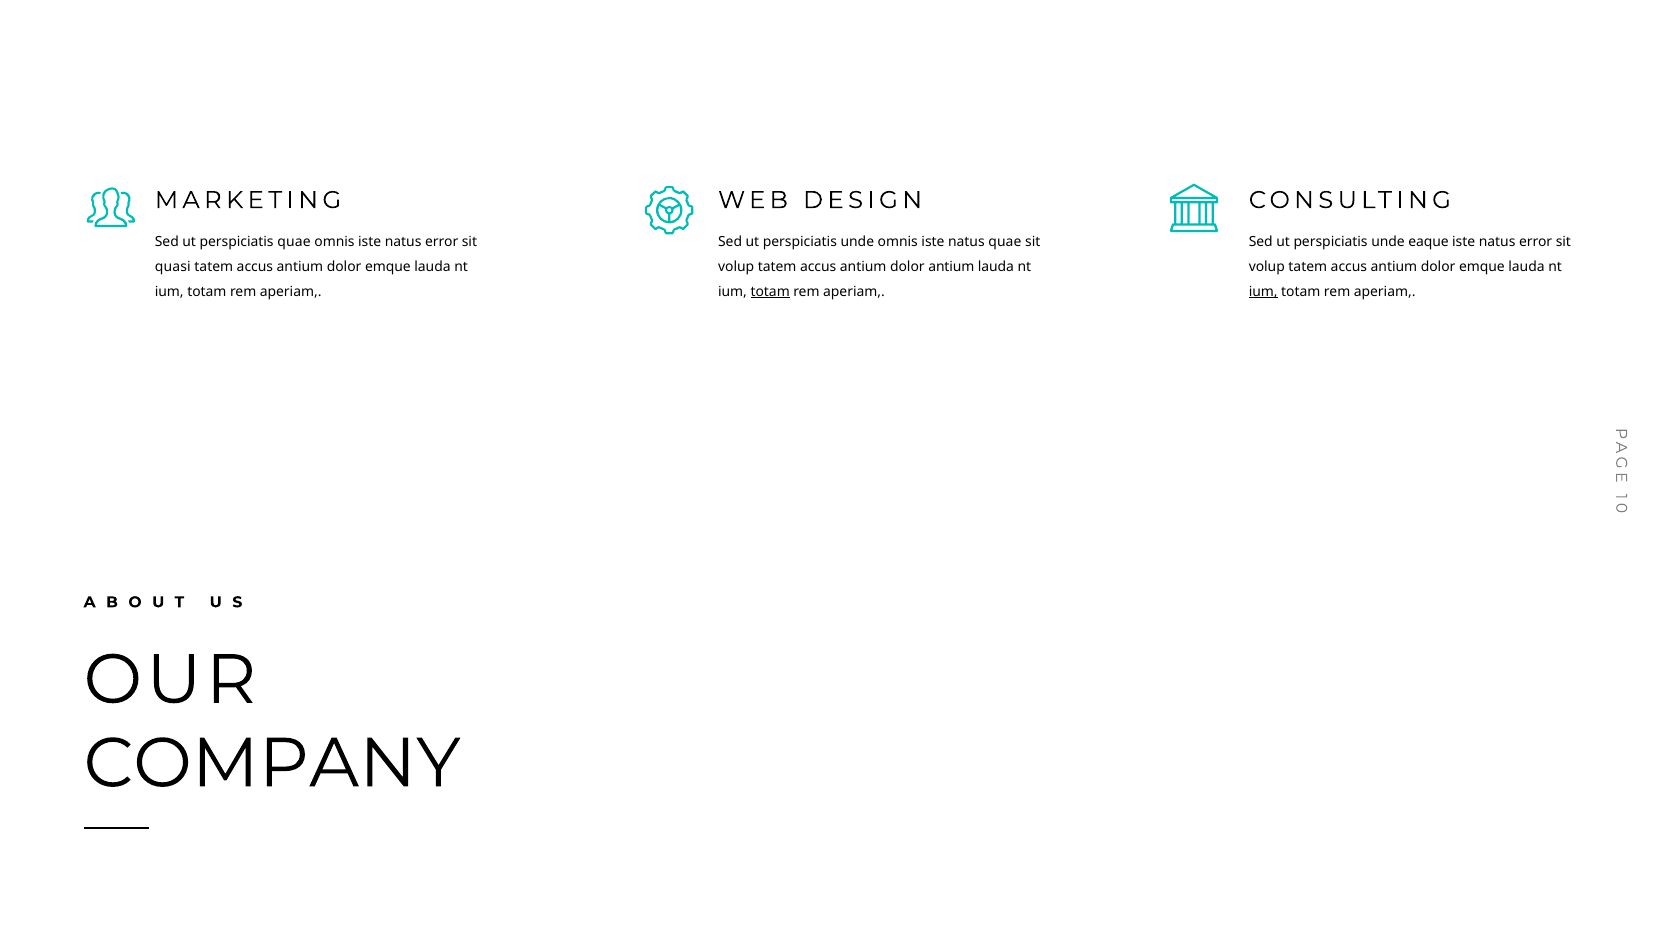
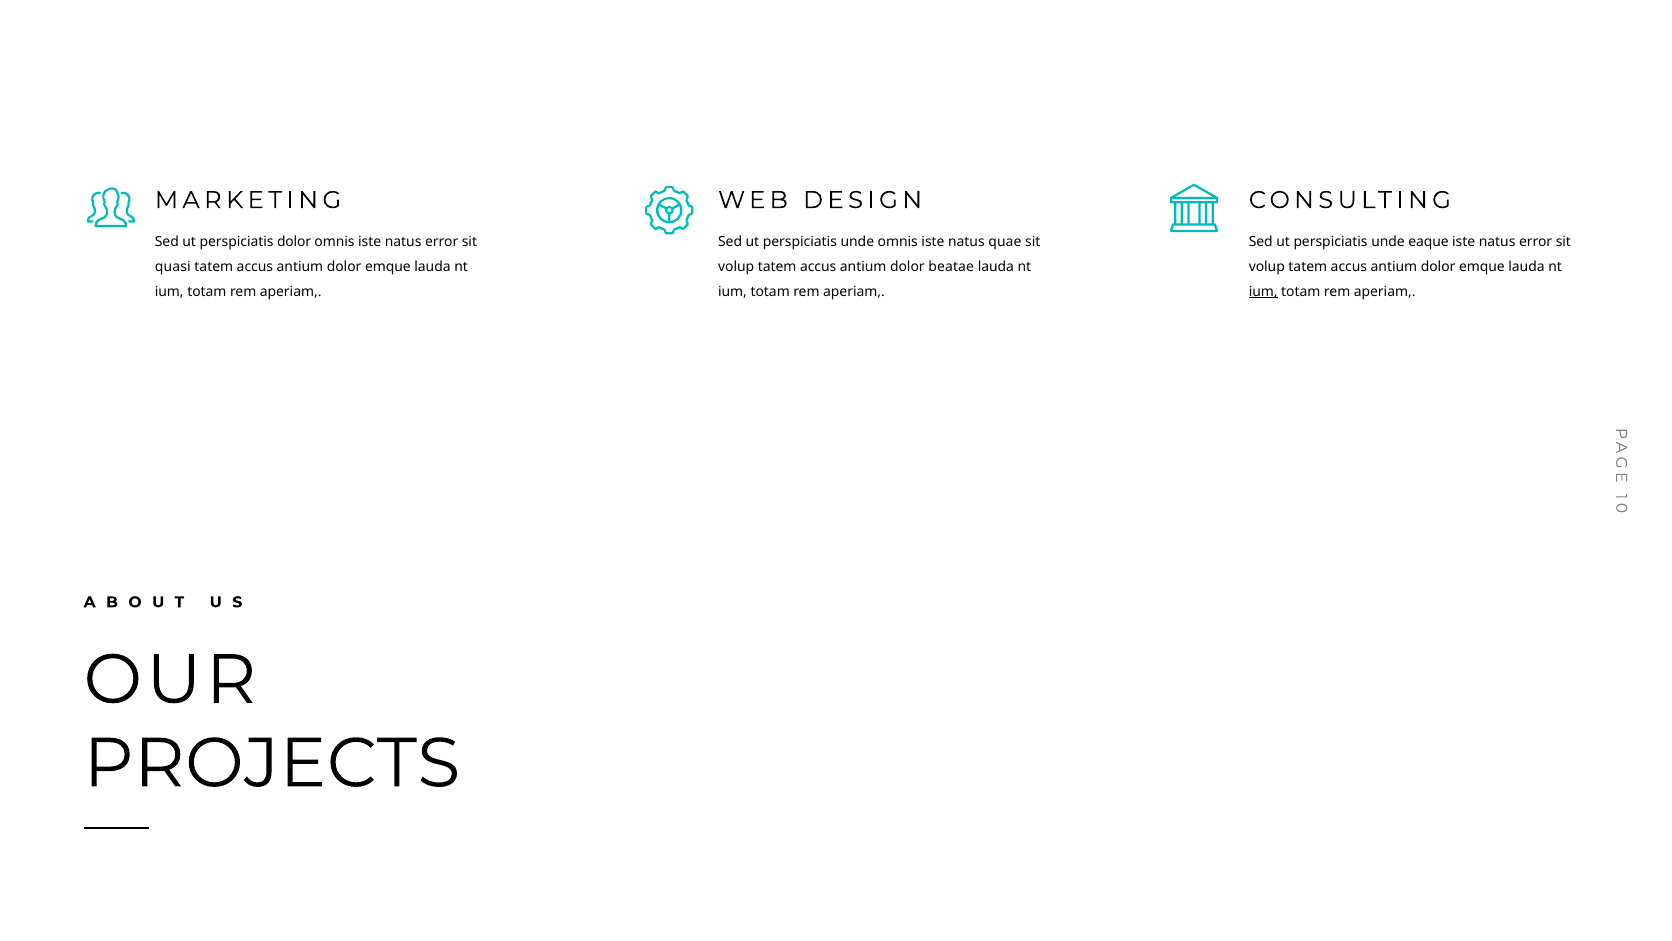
perspiciatis quae: quae -> dolor
dolor antium: antium -> beatae
totam at (770, 292) underline: present -> none
COMPANY: COMPANY -> PROJECTS
